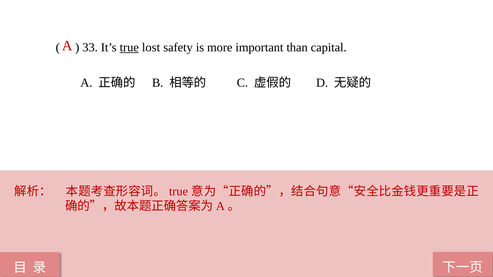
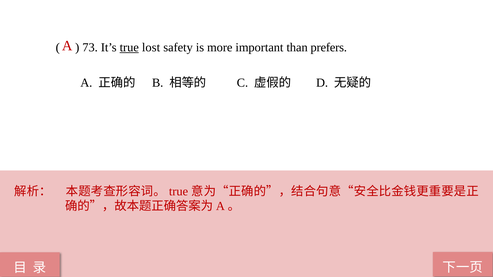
33: 33 -> 73
capital: capital -> prefers
